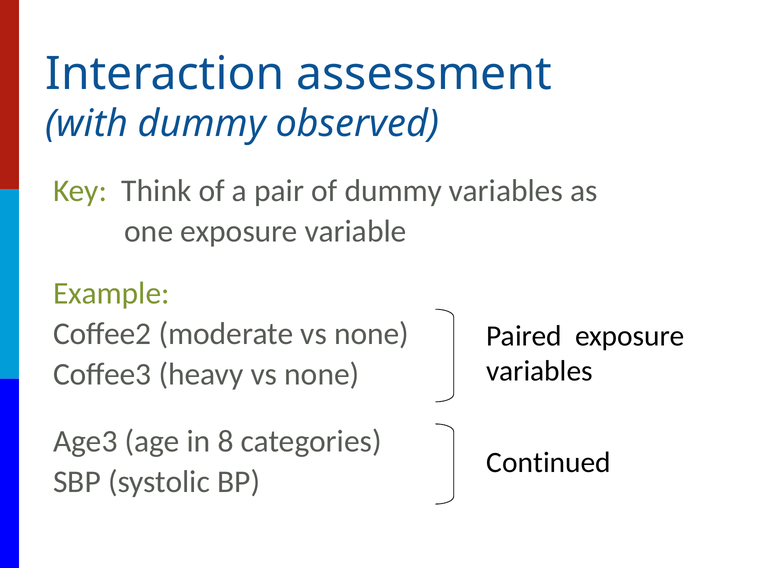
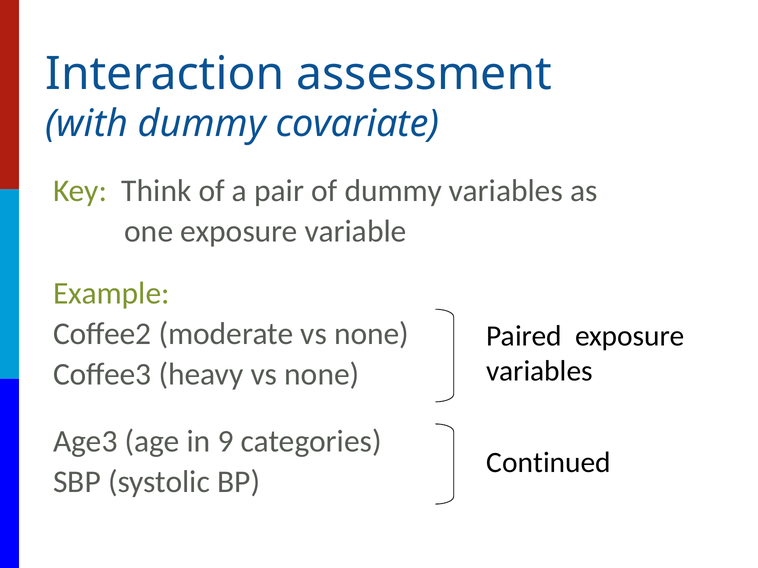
observed: observed -> covariate
8: 8 -> 9
